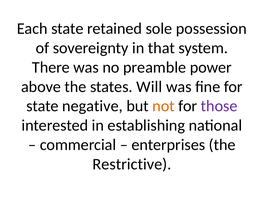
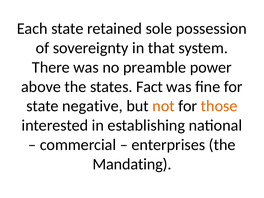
Will: Will -> Fact
those colour: purple -> orange
Restrictive: Restrictive -> Mandating
